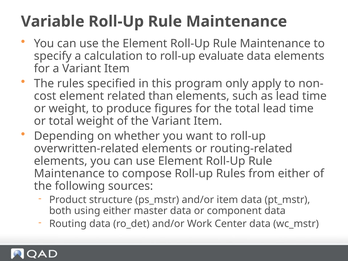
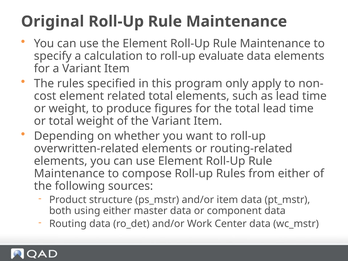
Variable: Variable -> Original
related than: than -> total
